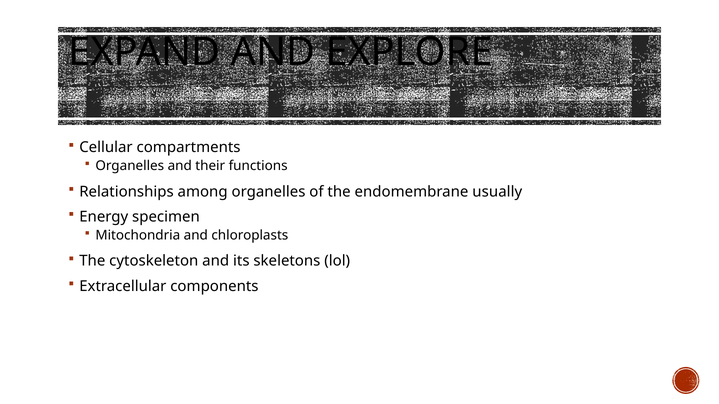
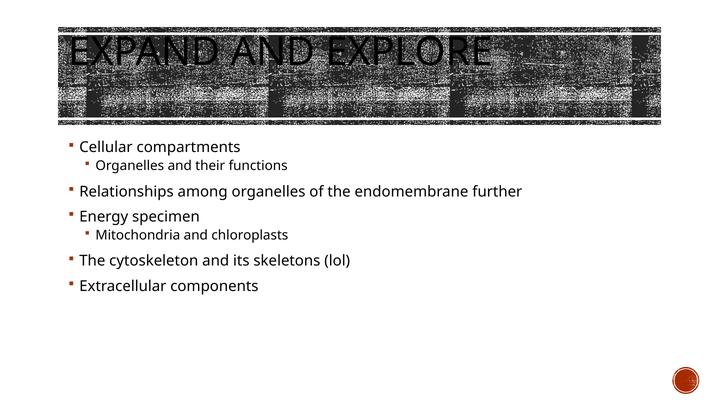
usually: usually -> further
